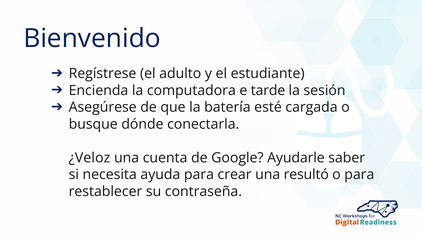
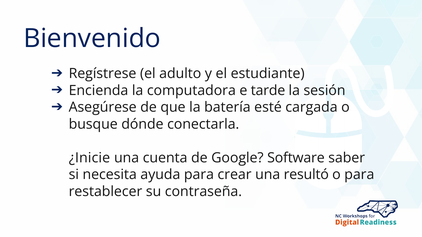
¿Veloz: ¿Veloz -> ¿Inicie
Ayudarle: Ayudarle -> Software
